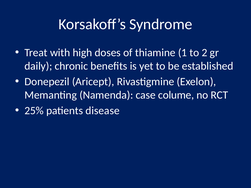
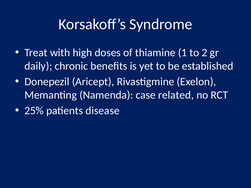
colume: colume -> related
